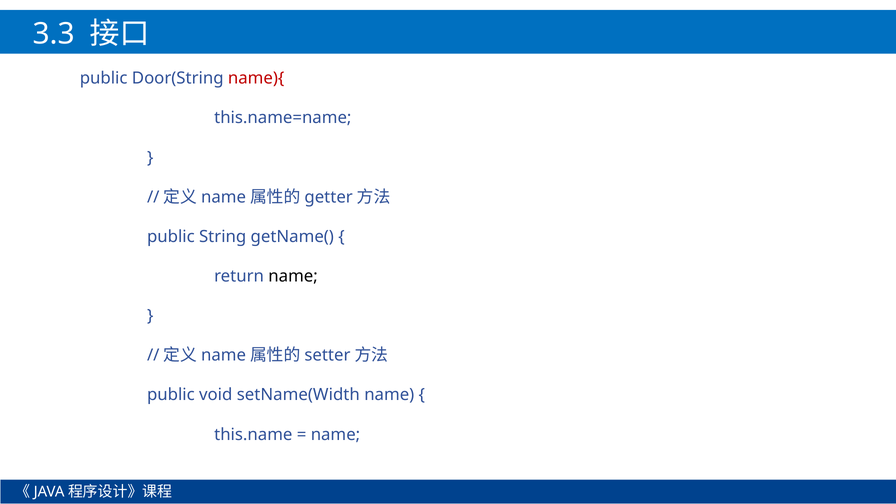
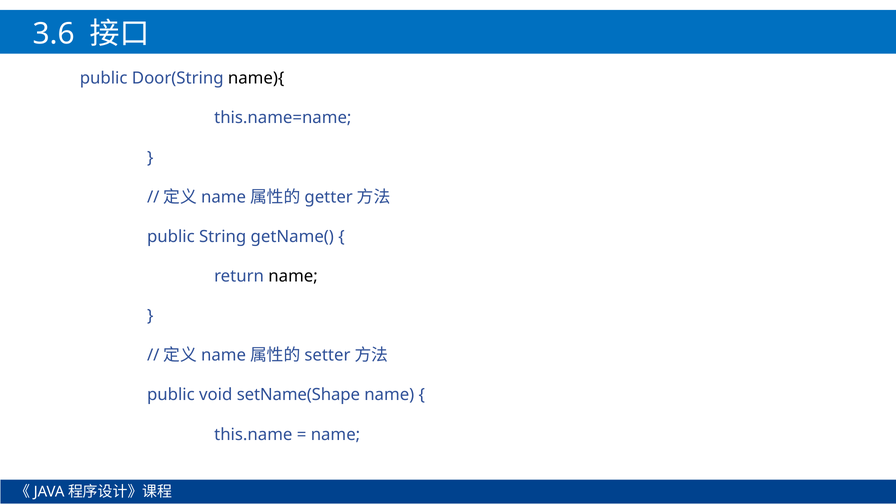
3.3: 3.3 -> 3.6
name){ colour: red -> black
setName(Width: setName(Width -> setName(Shape
